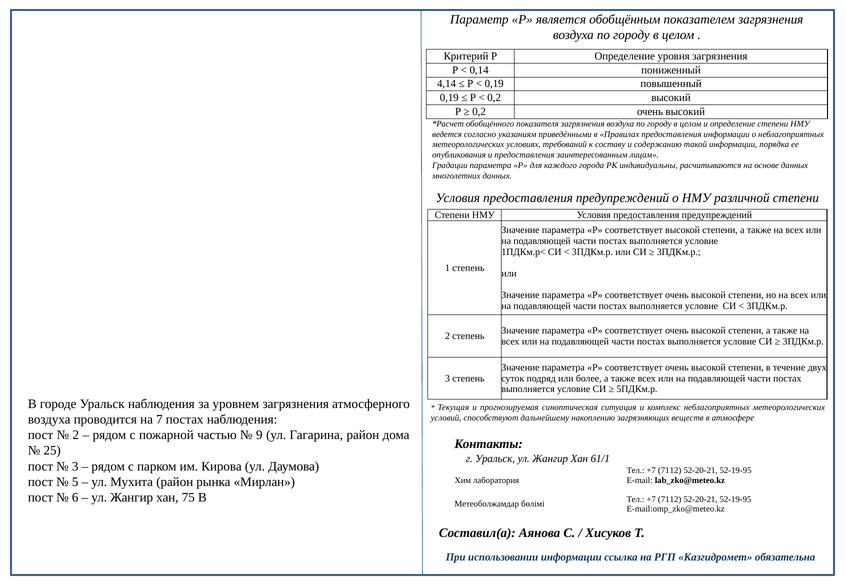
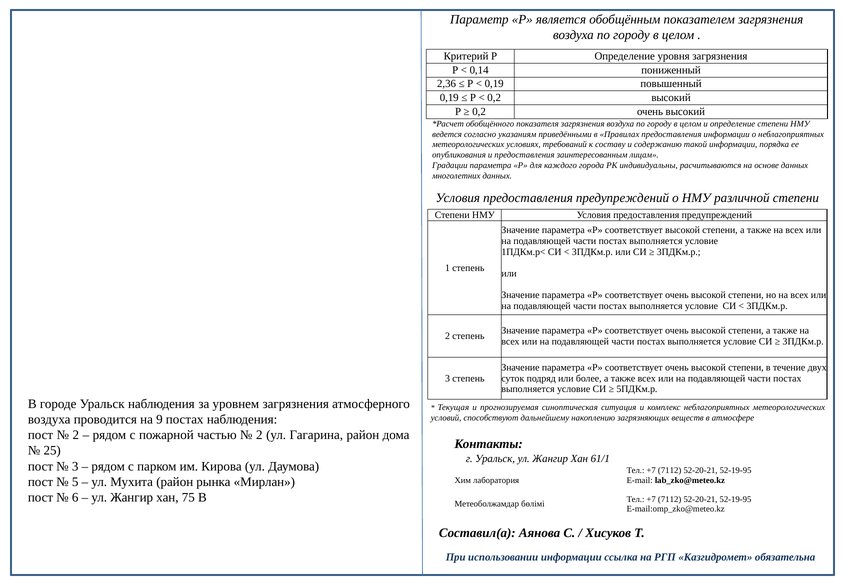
4,14: 4,14 -> 2,36
7: 7 -> 9
9 at (259, 435): 9 -> 2
